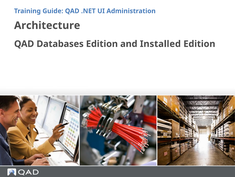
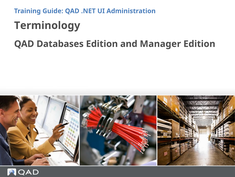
Architecture: Architecture -> Terminology
Installed: Installed -> Manager
